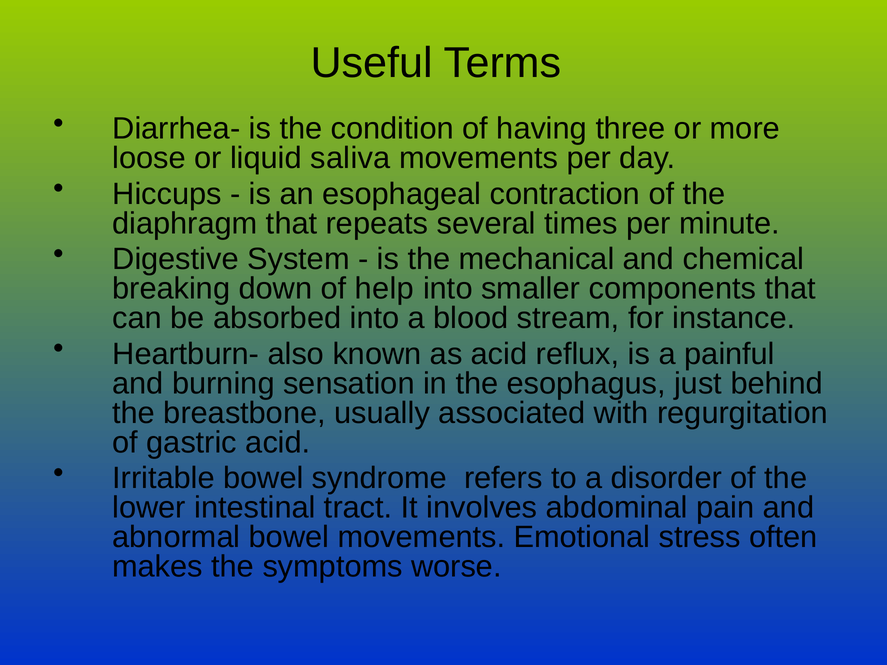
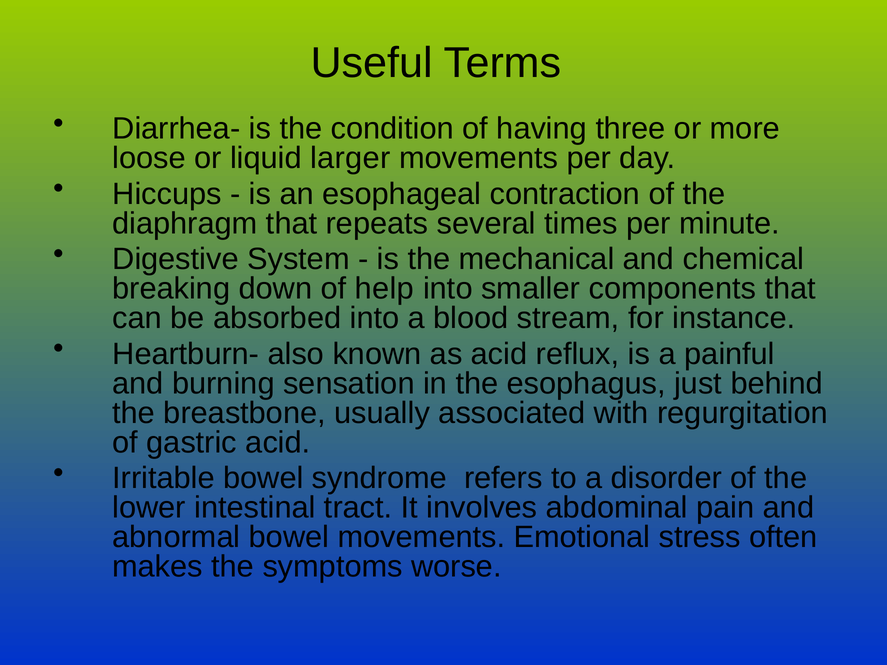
saliva: saliva -> larger
